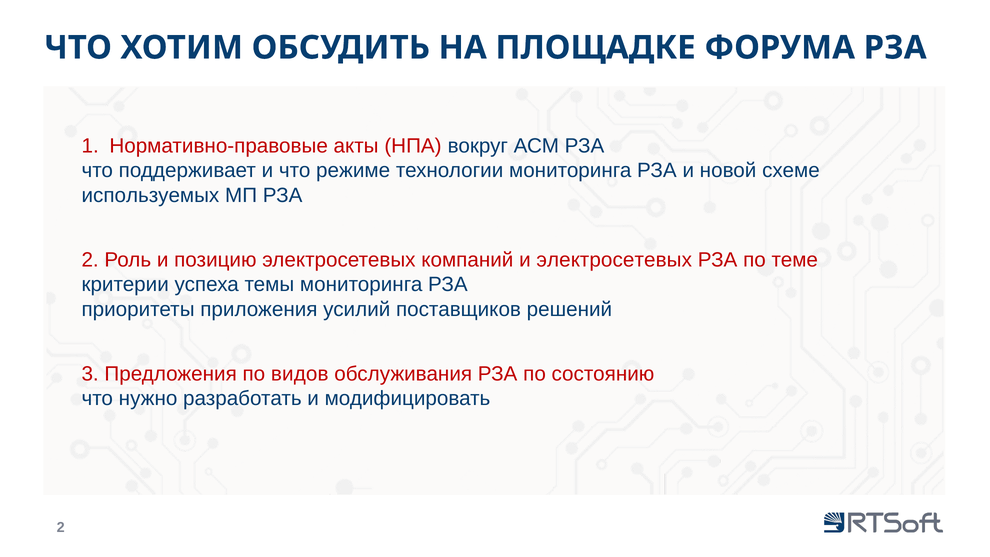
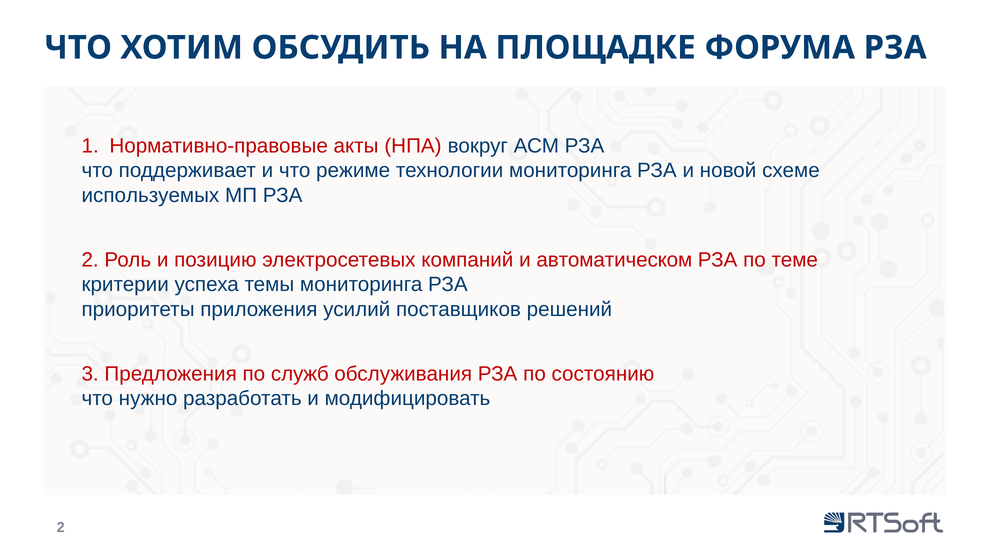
и электросетевых: электросетевых -> автоматическом
видов: видов -> служб
